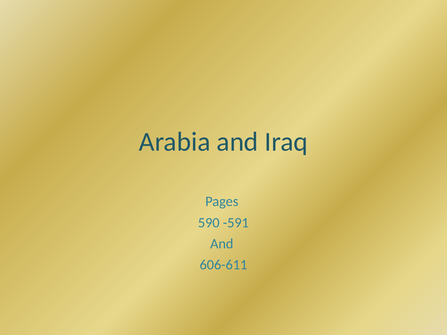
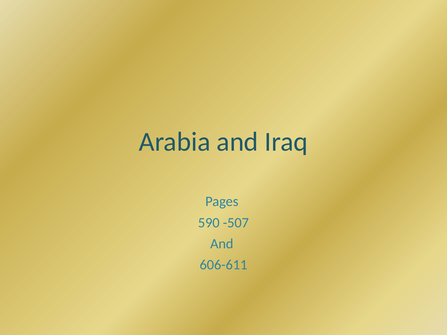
-591: -591 -> -507
